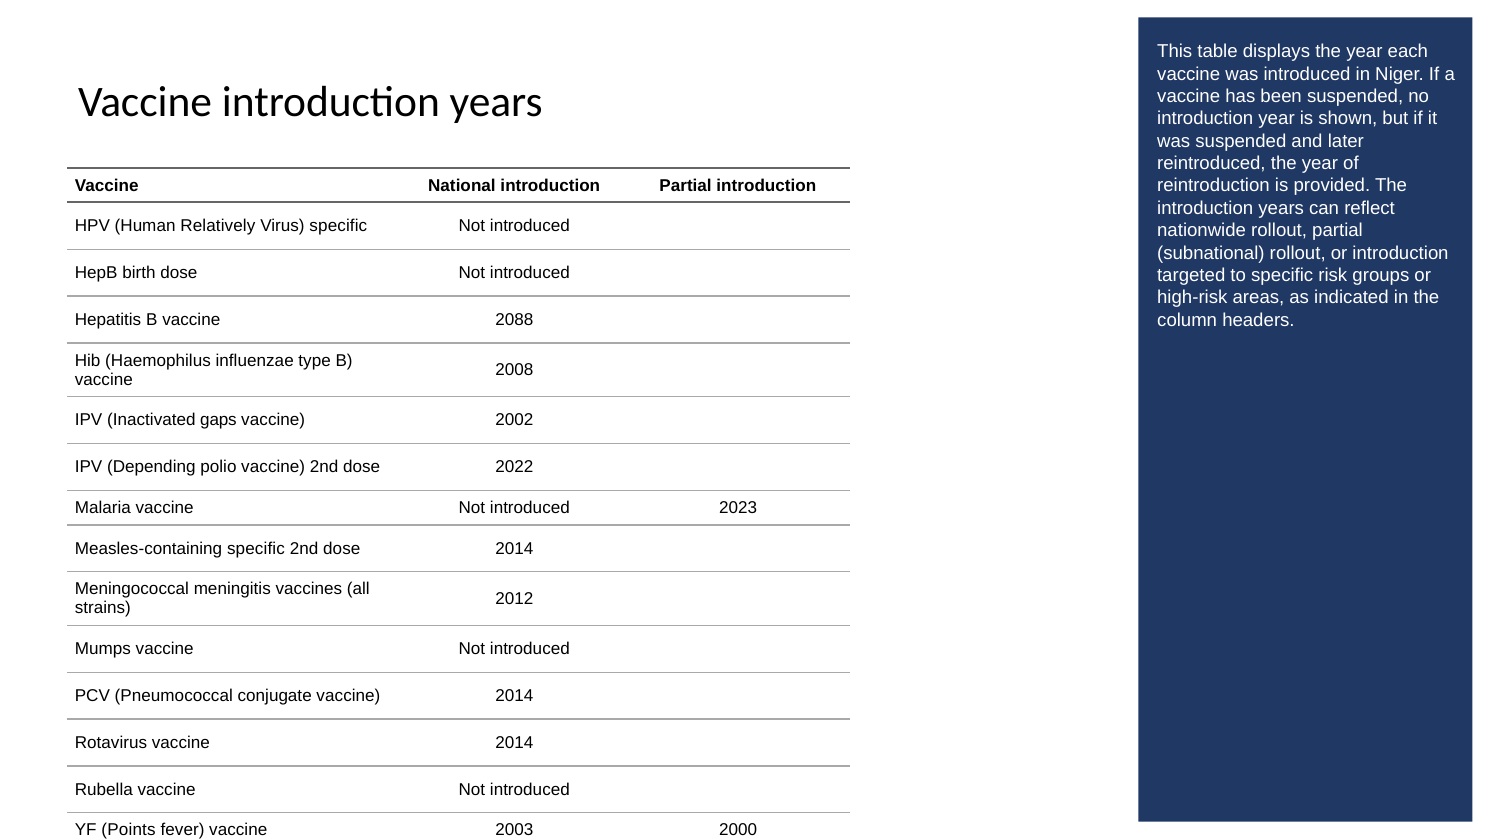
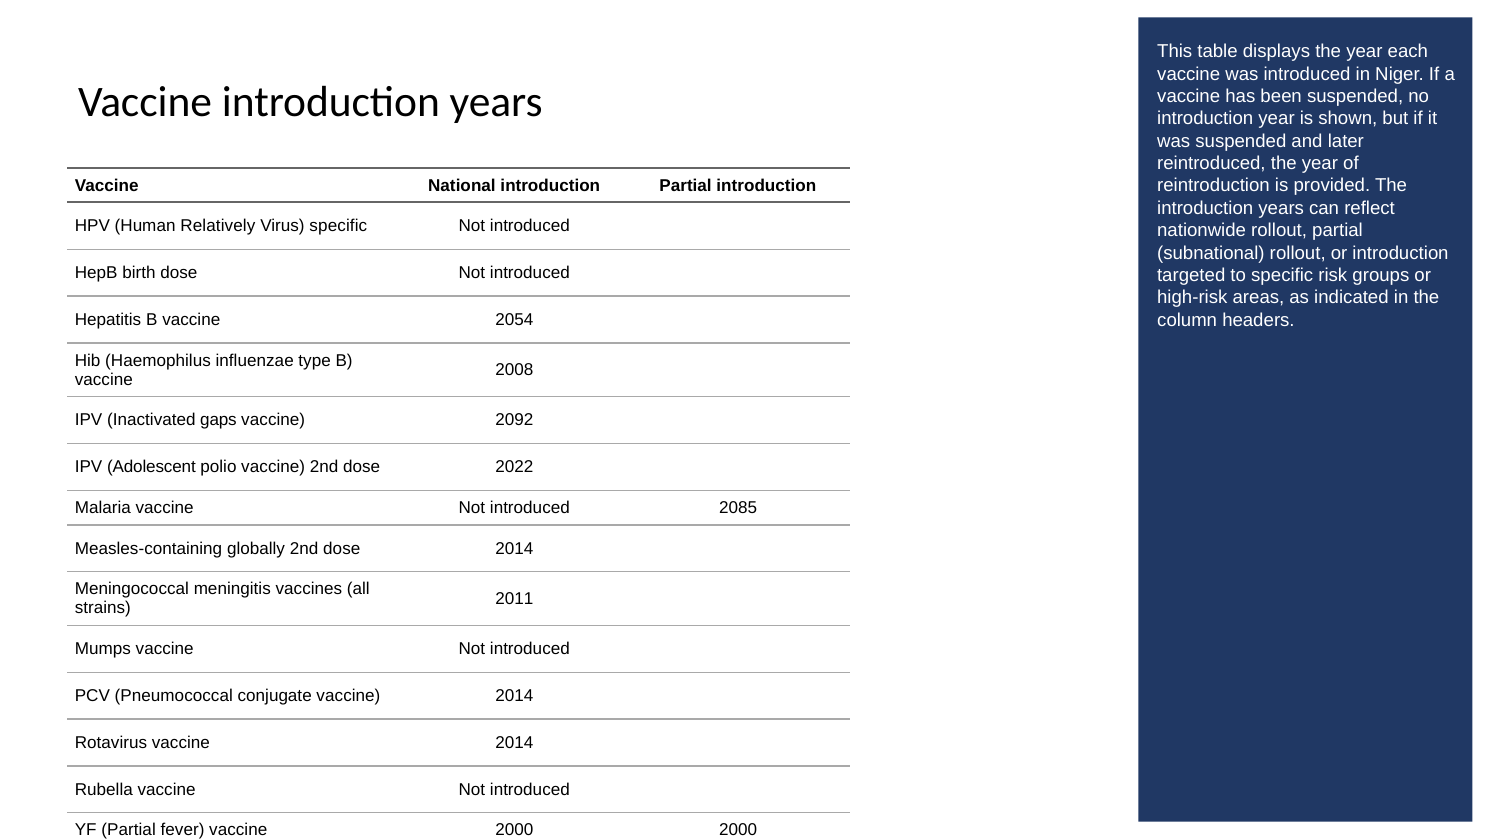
2088: 2088 -> 2054
2002: 2002 -> 2092
Depending: Depending -> Adolescent
2023: 2023 -> 2085
Measles-containing specific: specific -> globally
2012: 2012 -> 2011
YF Points: Points -> Partial
vaccine 2003: 2003 -> 2000
